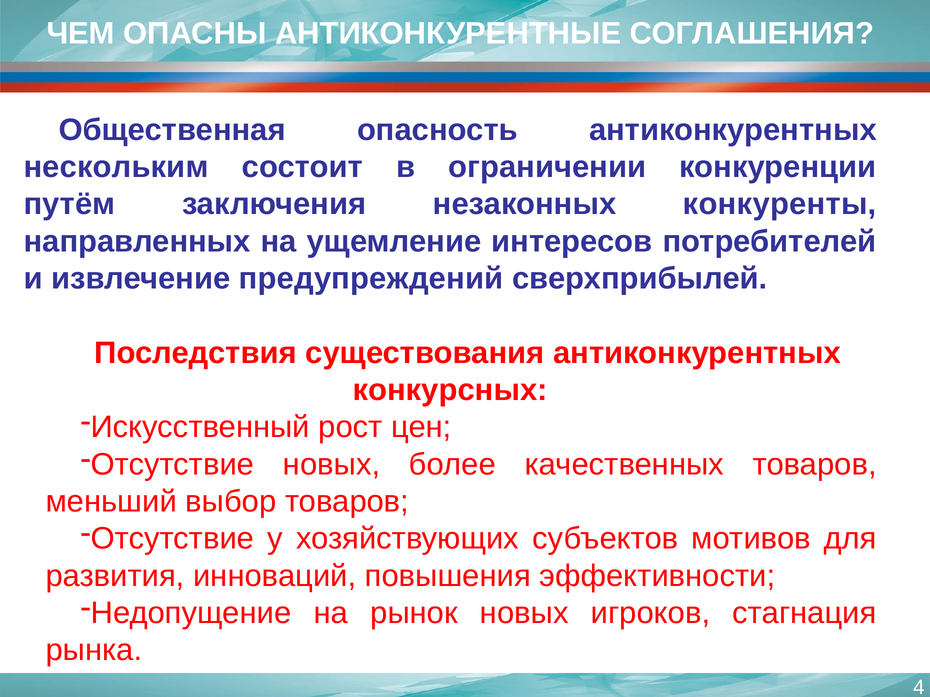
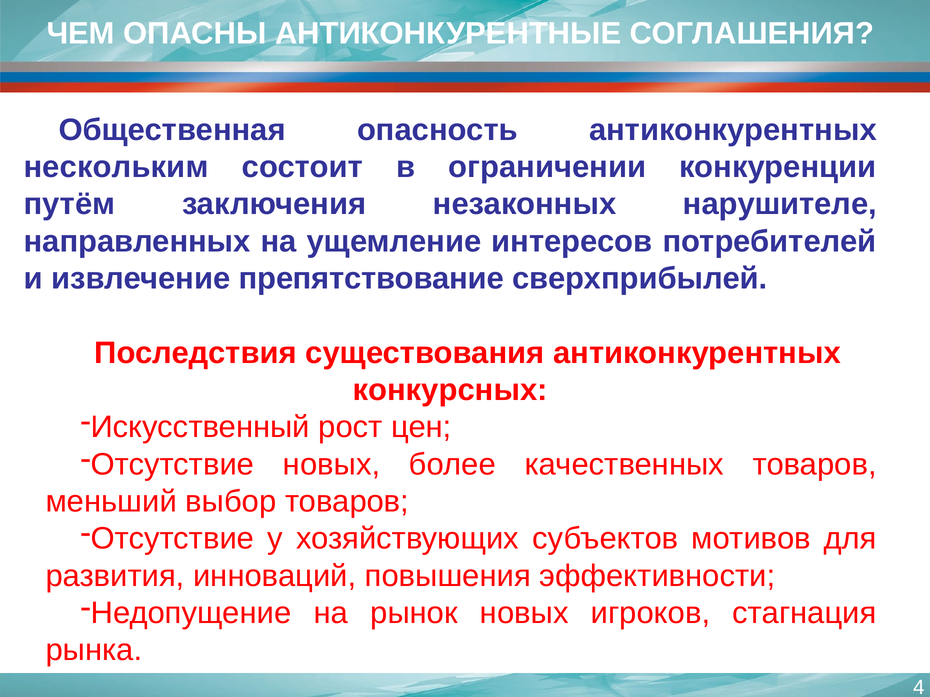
конкуренты: конкуренты -> нарушителе
предупреждений: предупреждений -> препятствование
